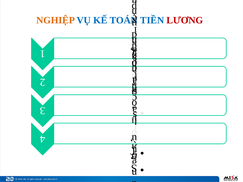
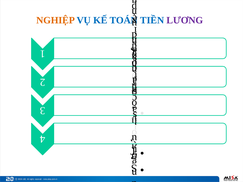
LƯƠNG colour: red -> purple
